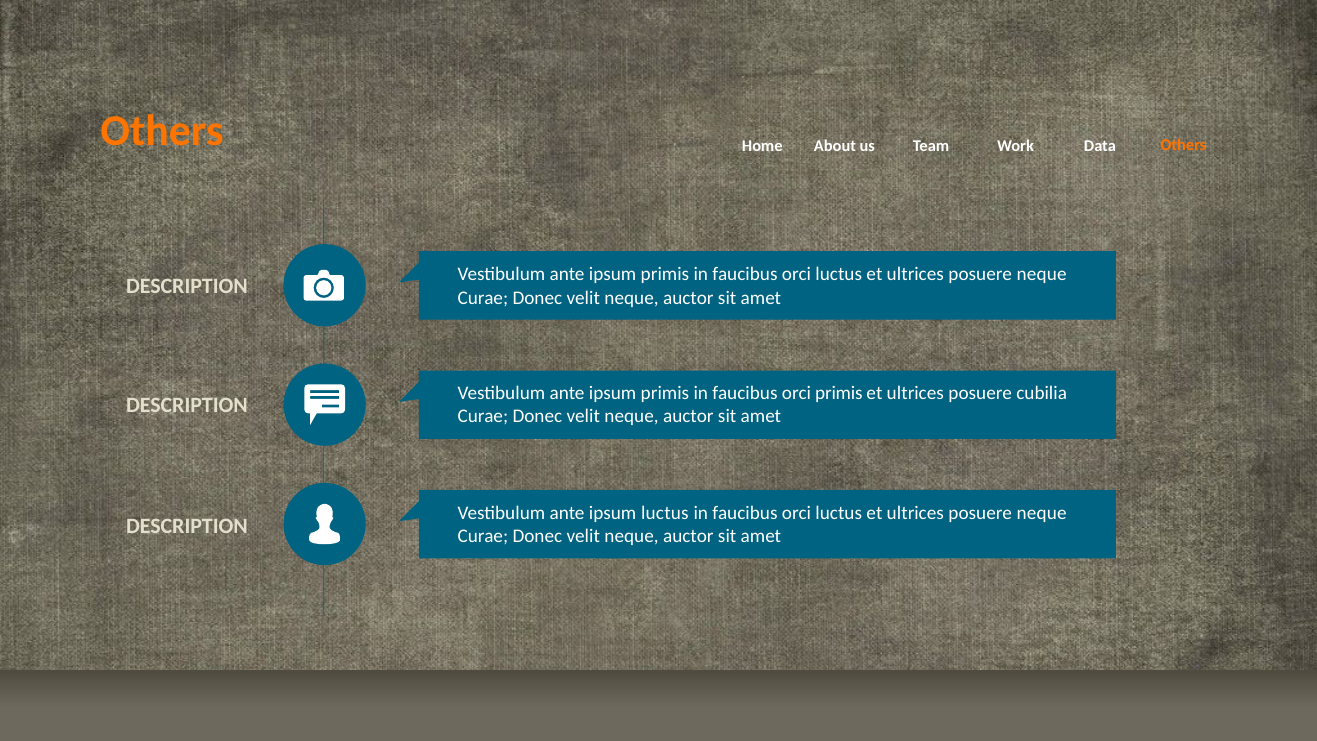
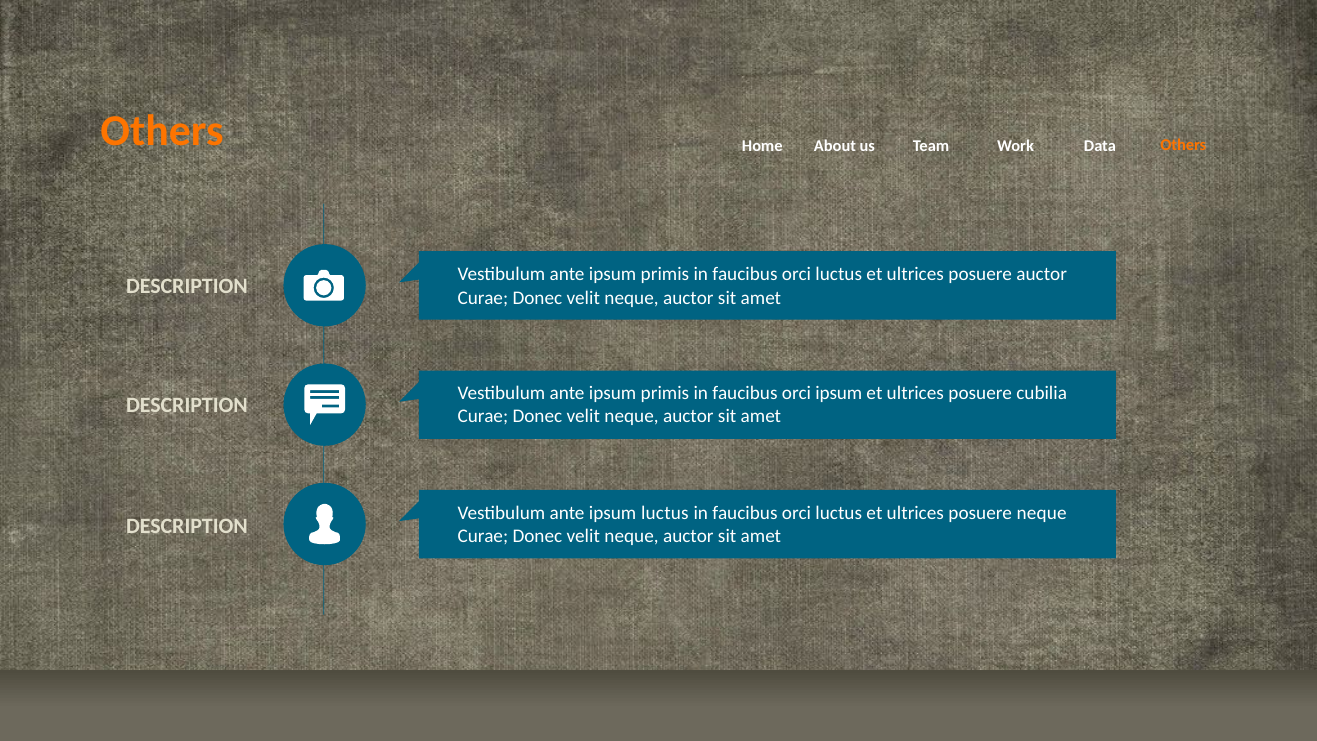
neque at (1042, 275): neque -> auctor
orci primis: primis -> ipsum
